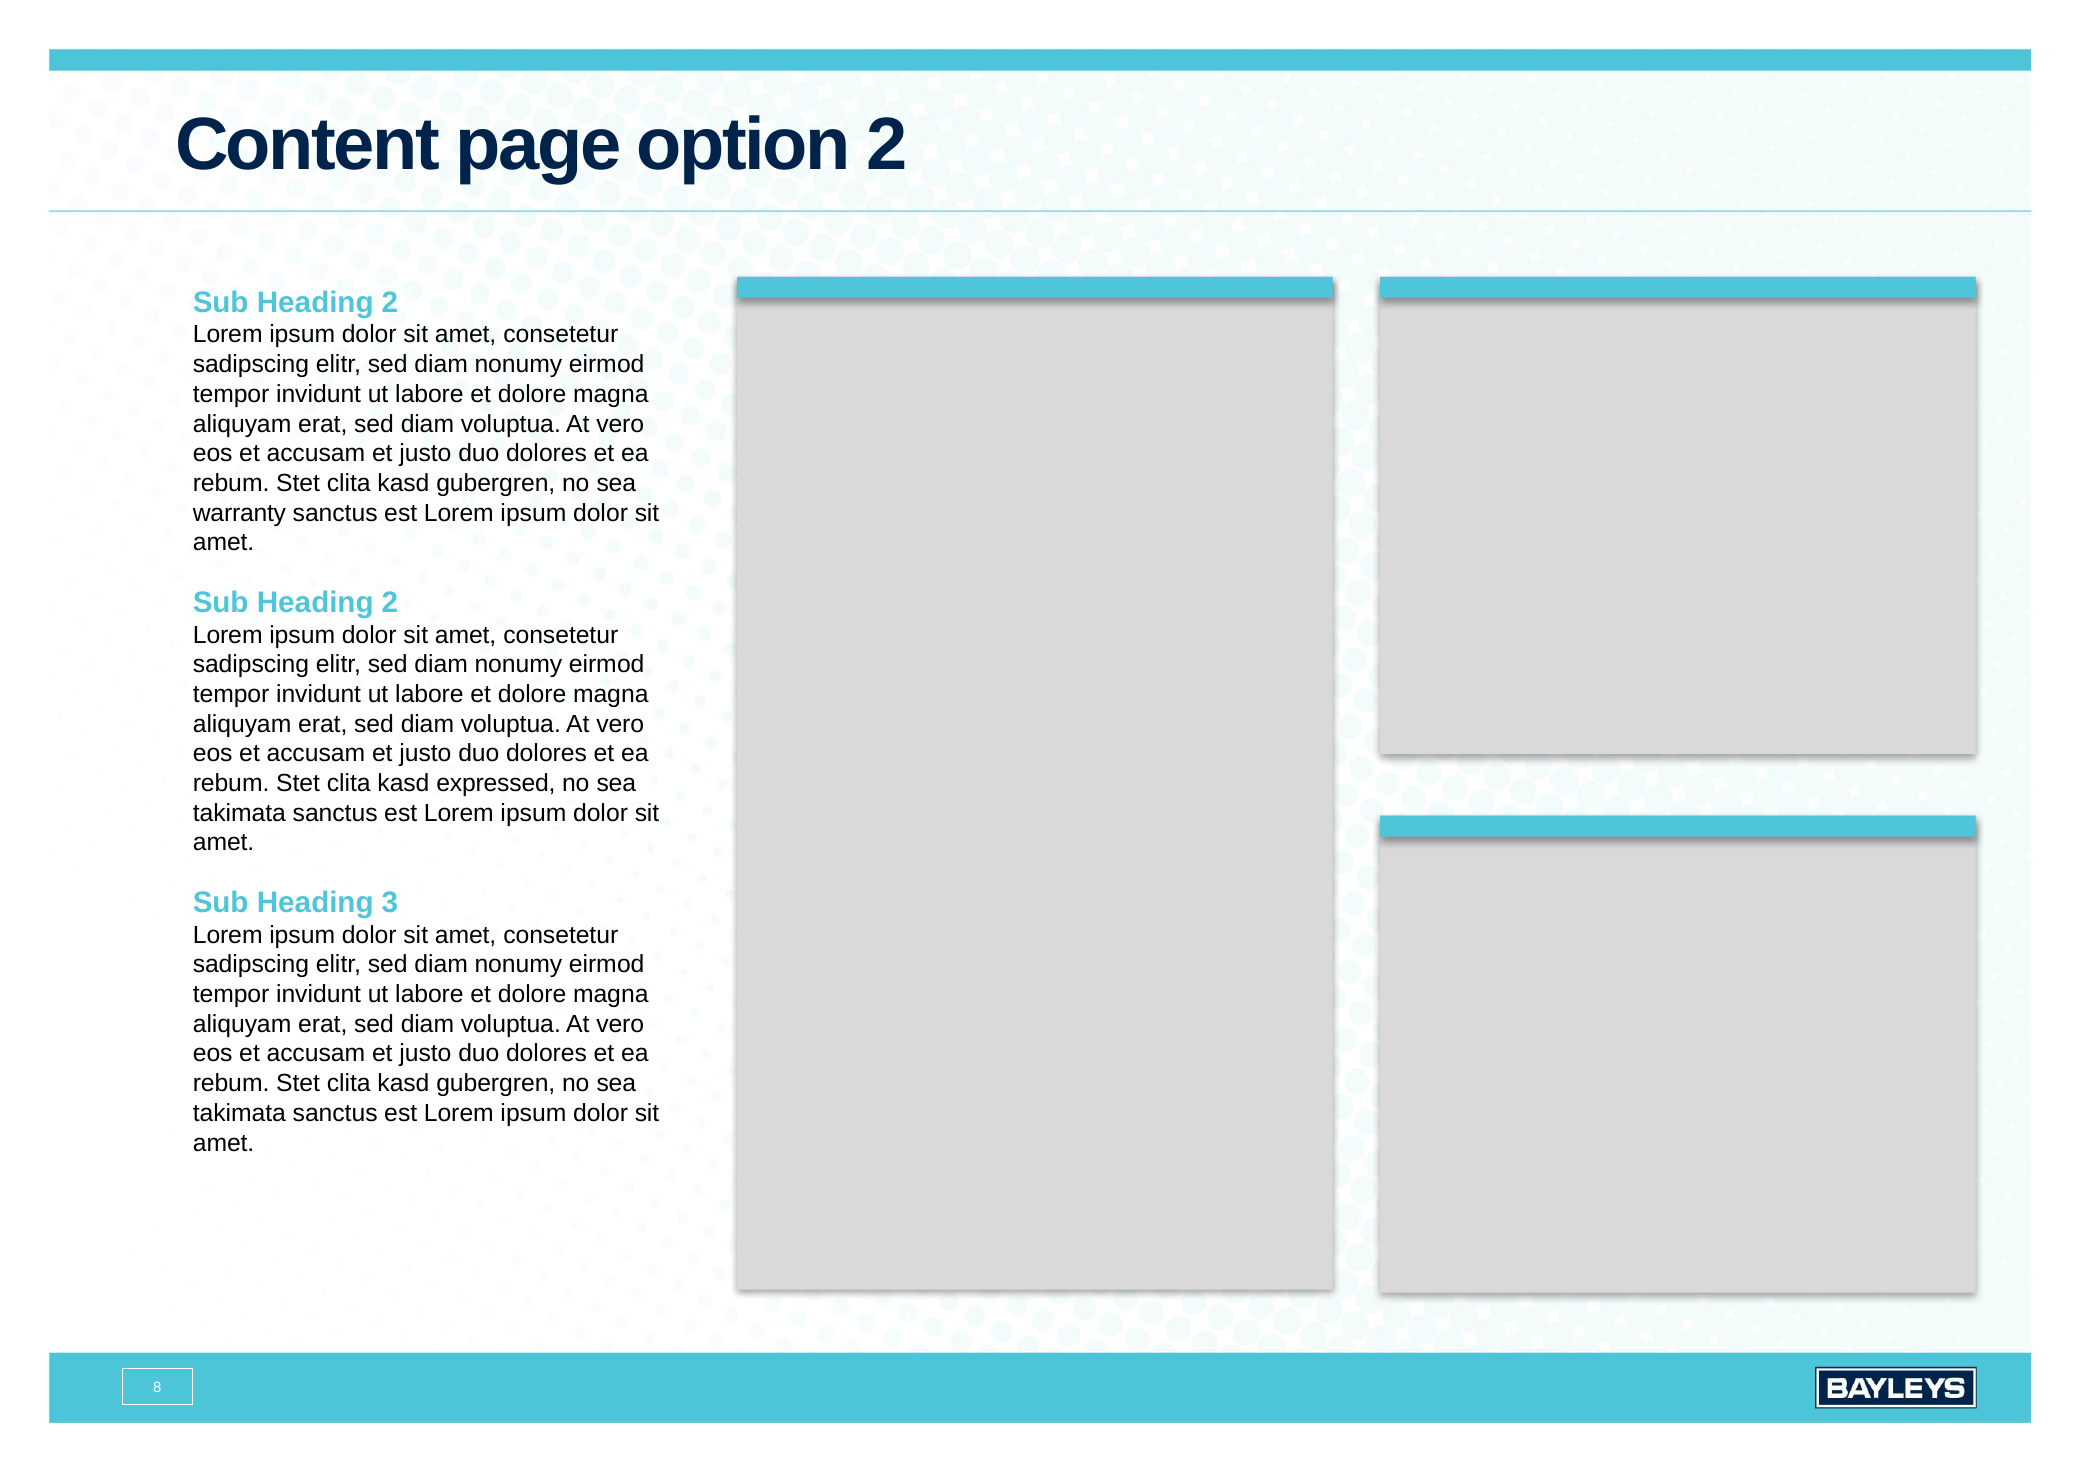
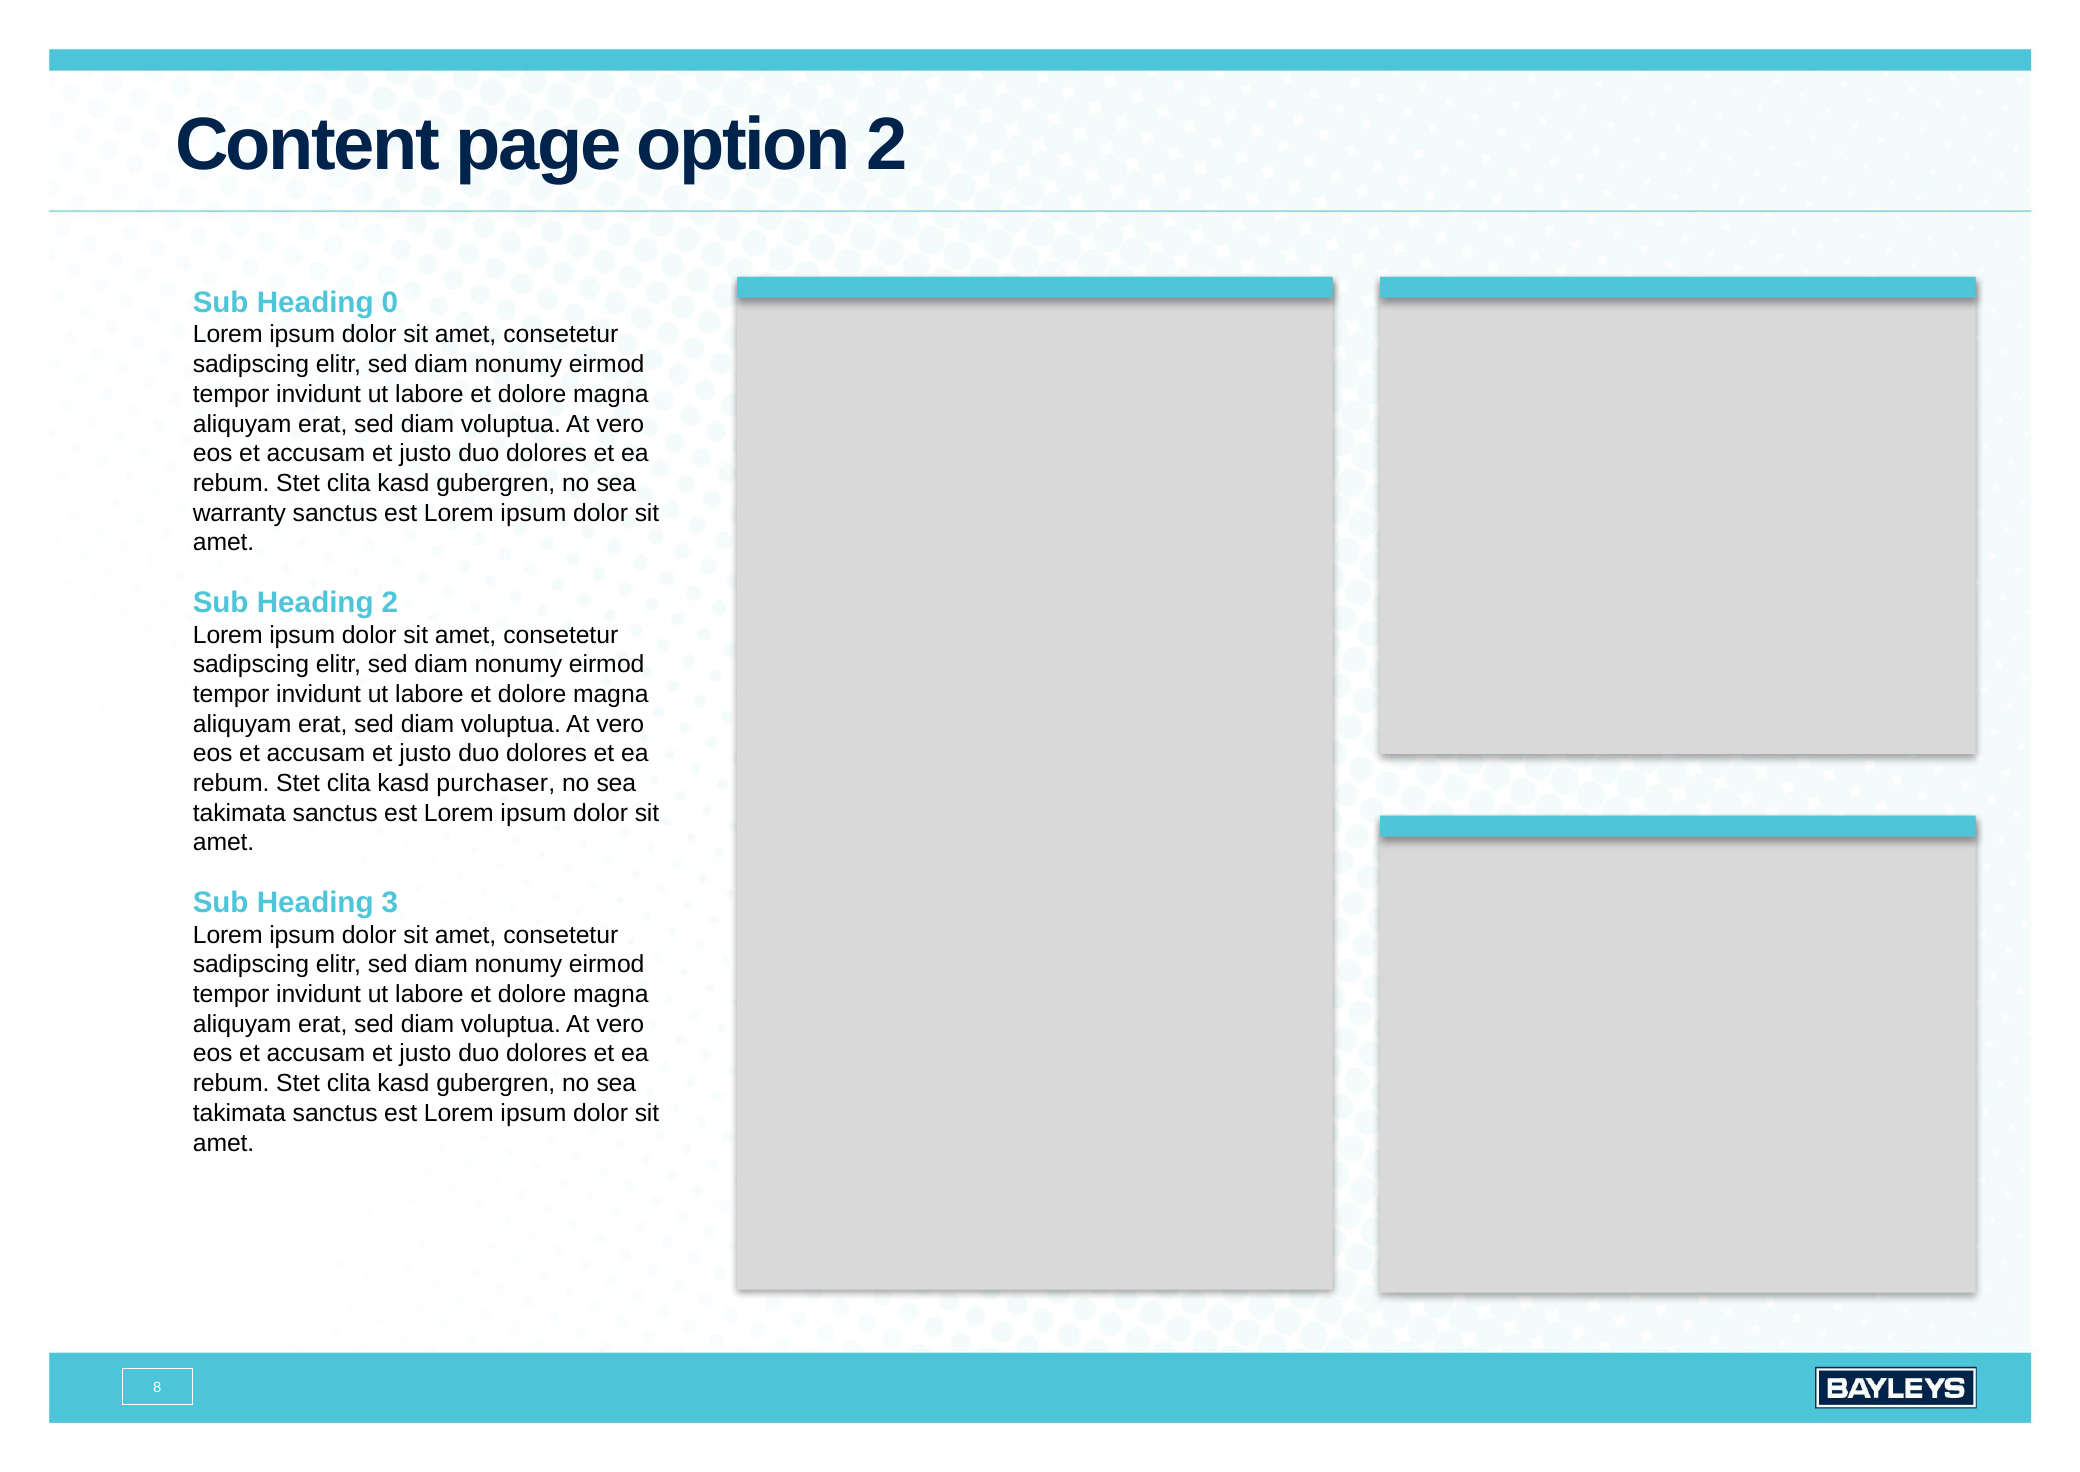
2 at (390, 302): 2 -> 0
expressed: expressed -> purchaser
